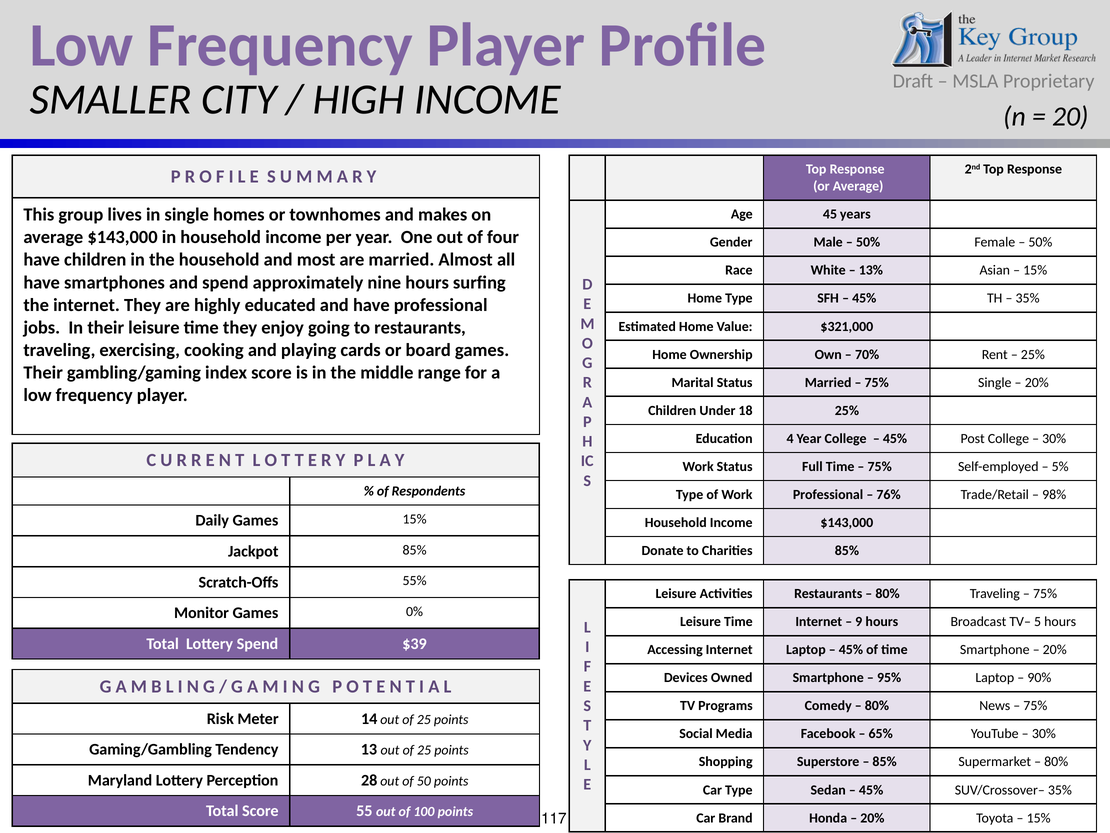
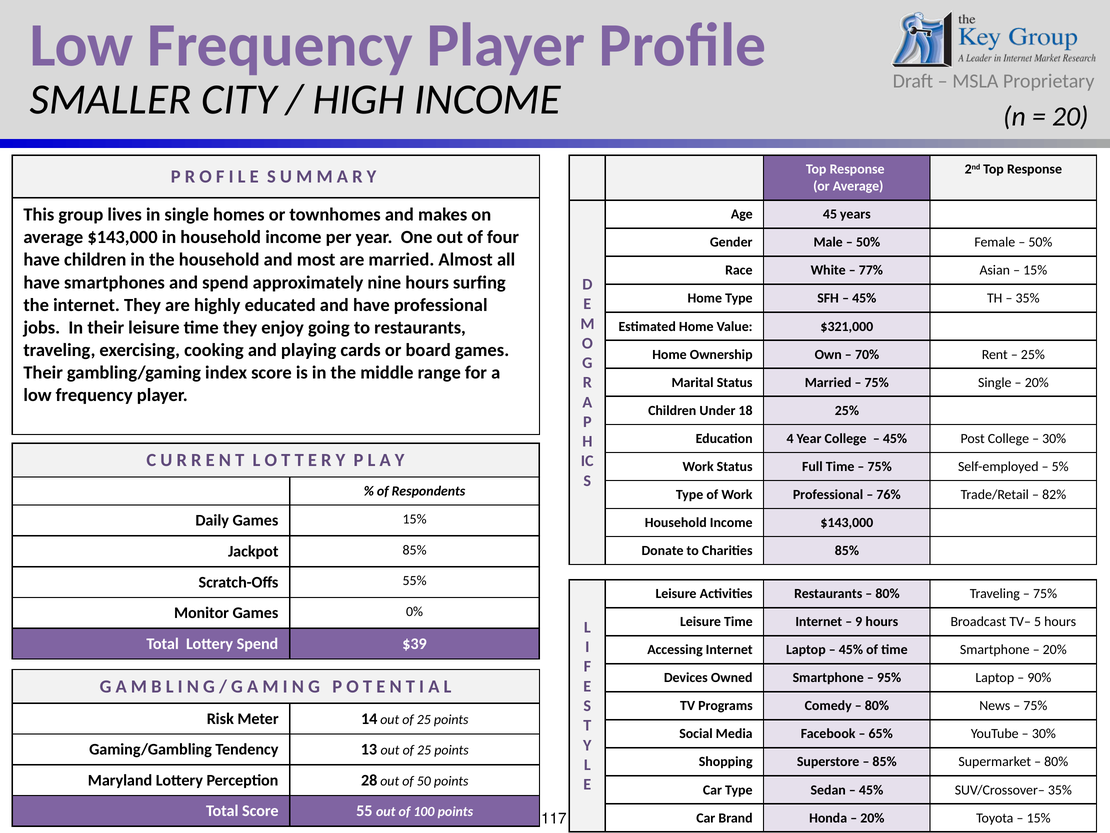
13%: 13% -> 77%
98%: 98% -> 82%
